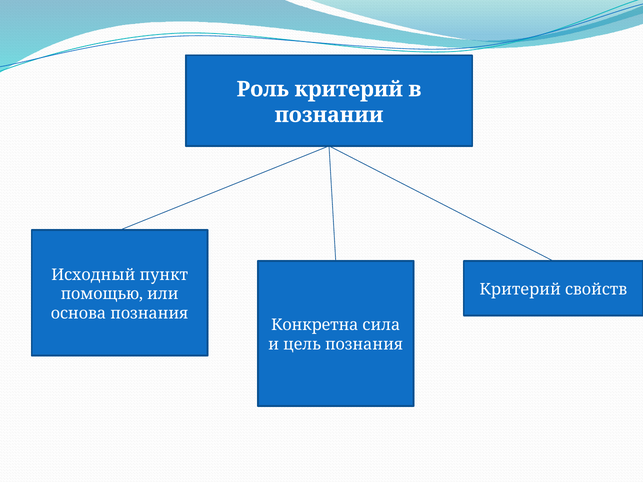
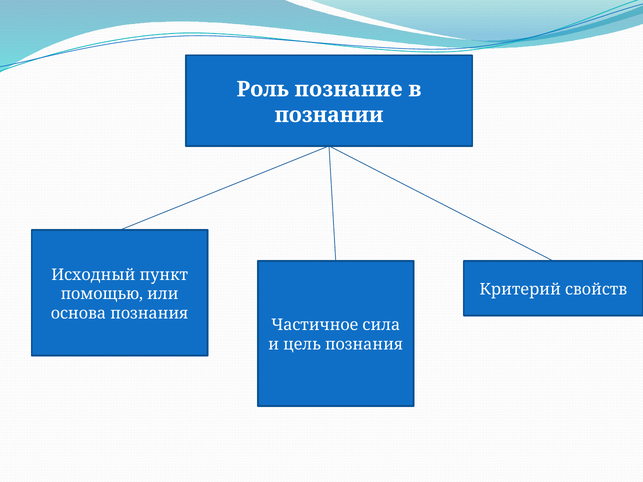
Роль критерий: критерий -> познание
Конкретна: Конкретна -> Частичное
